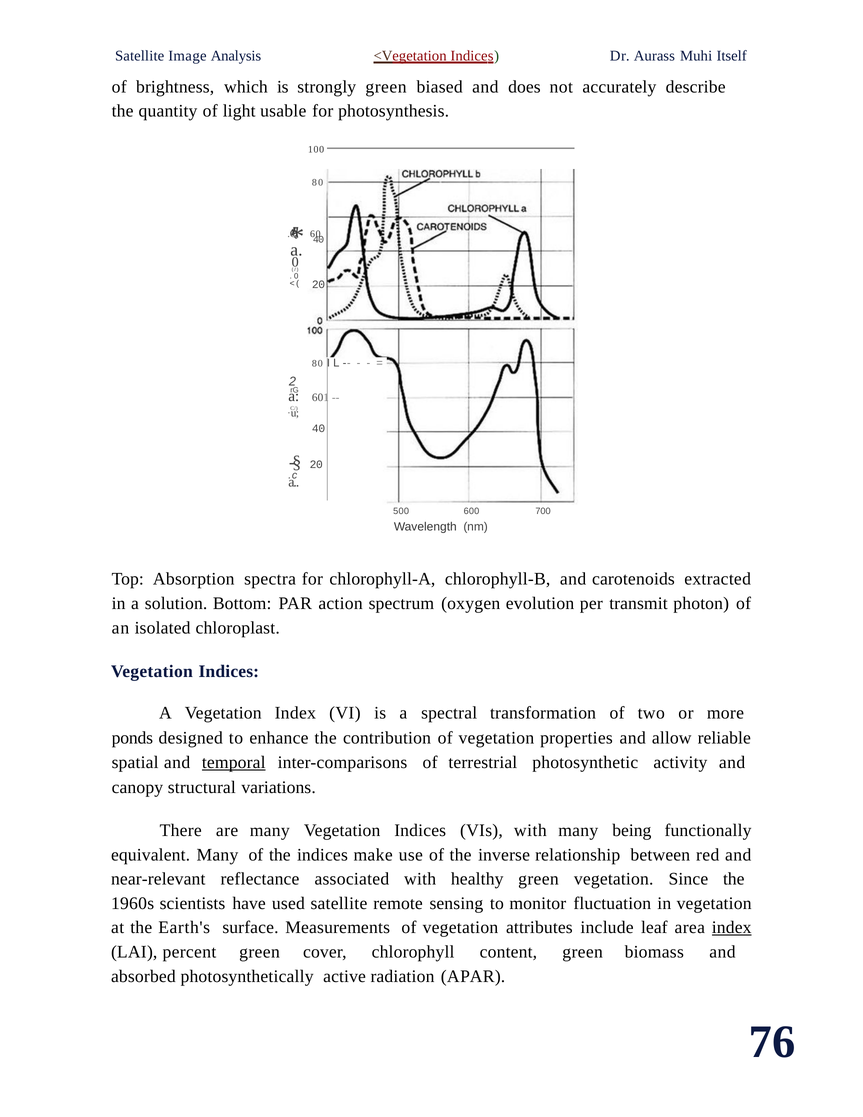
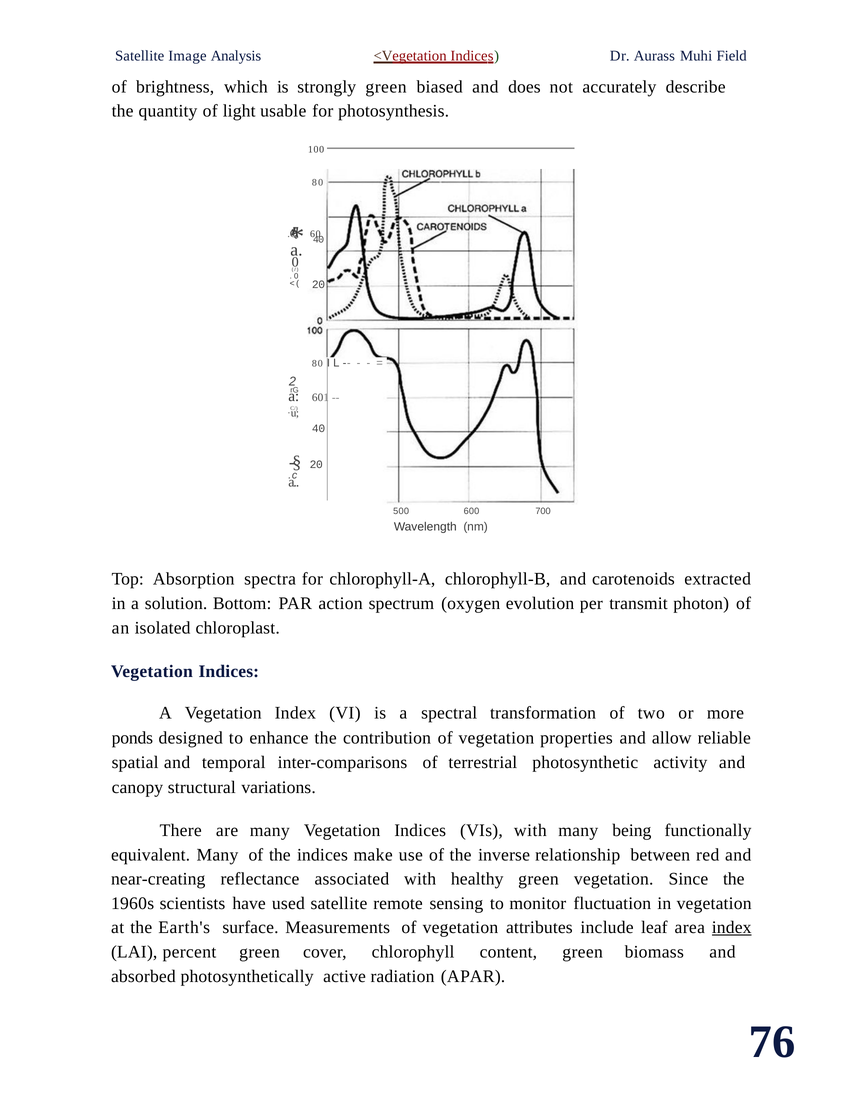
Itself: Itself -> Field
temporal underline: present -> none
near-relevant: near-relevant -> near-creating
